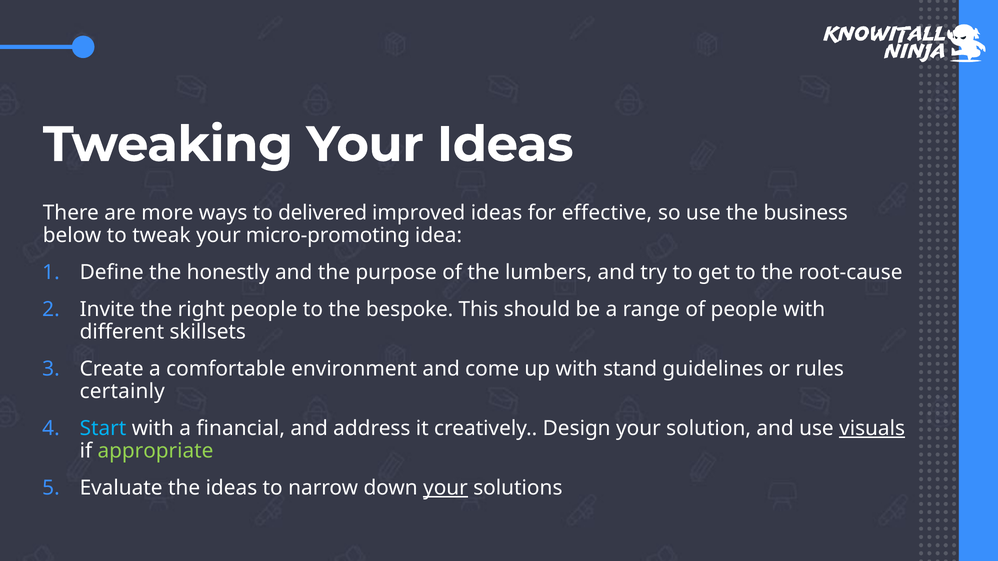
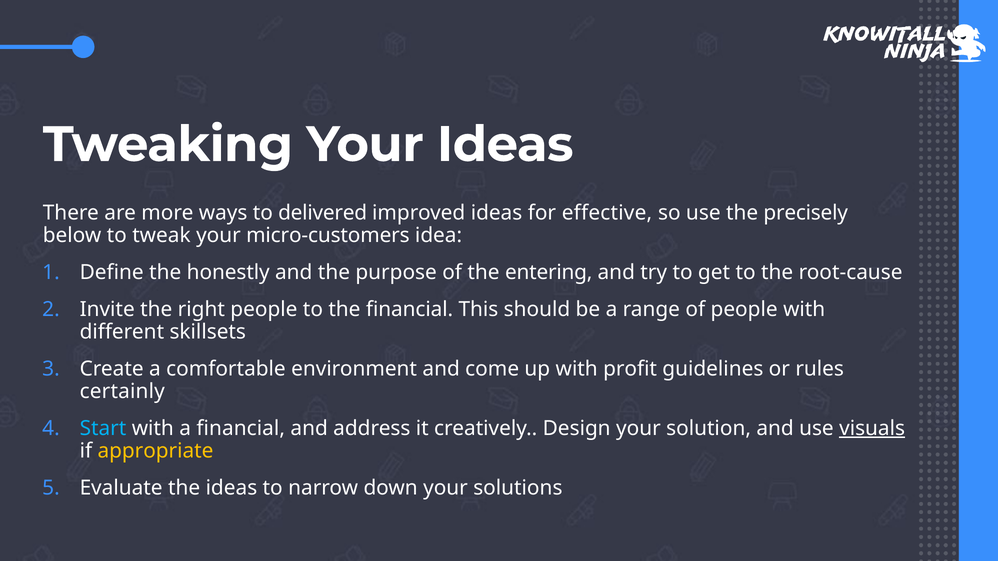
business: business -> precisely
micro-promoting: micro-promoting -> micro-customers
lumbers: lumbers -> entering
the bespoke: bespoke -> financial
stand: stand -> profit
appropriate colour: light green -> yellow
your at (445, 488) underline: present -> none
